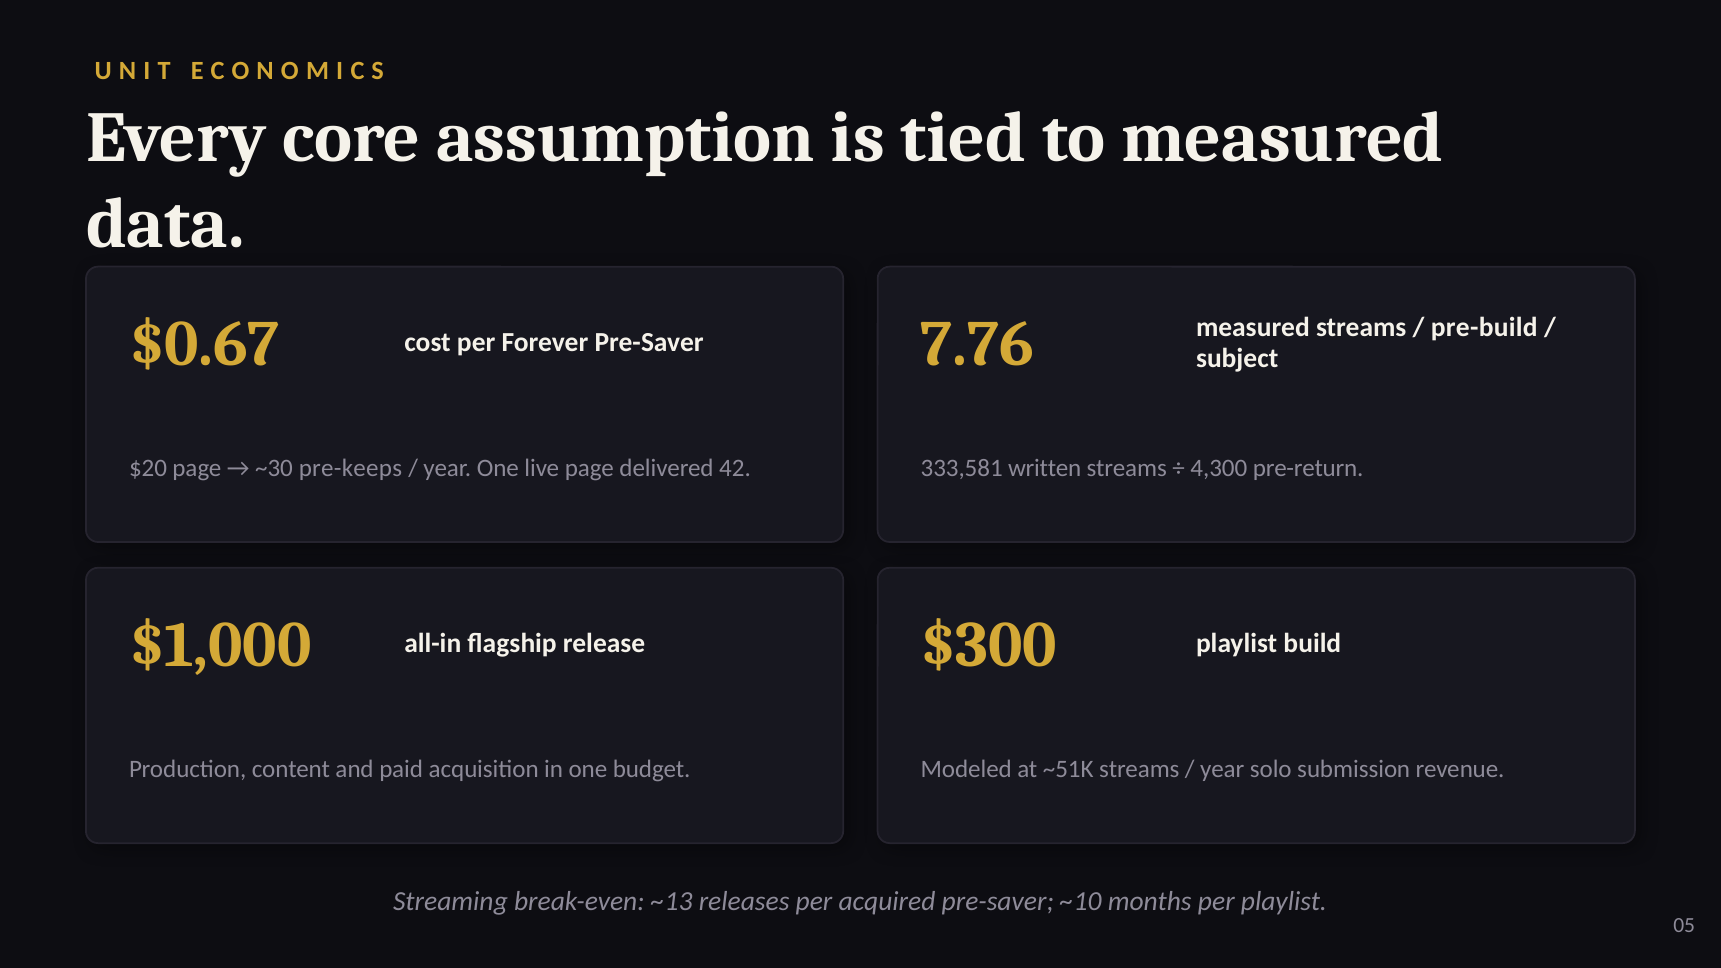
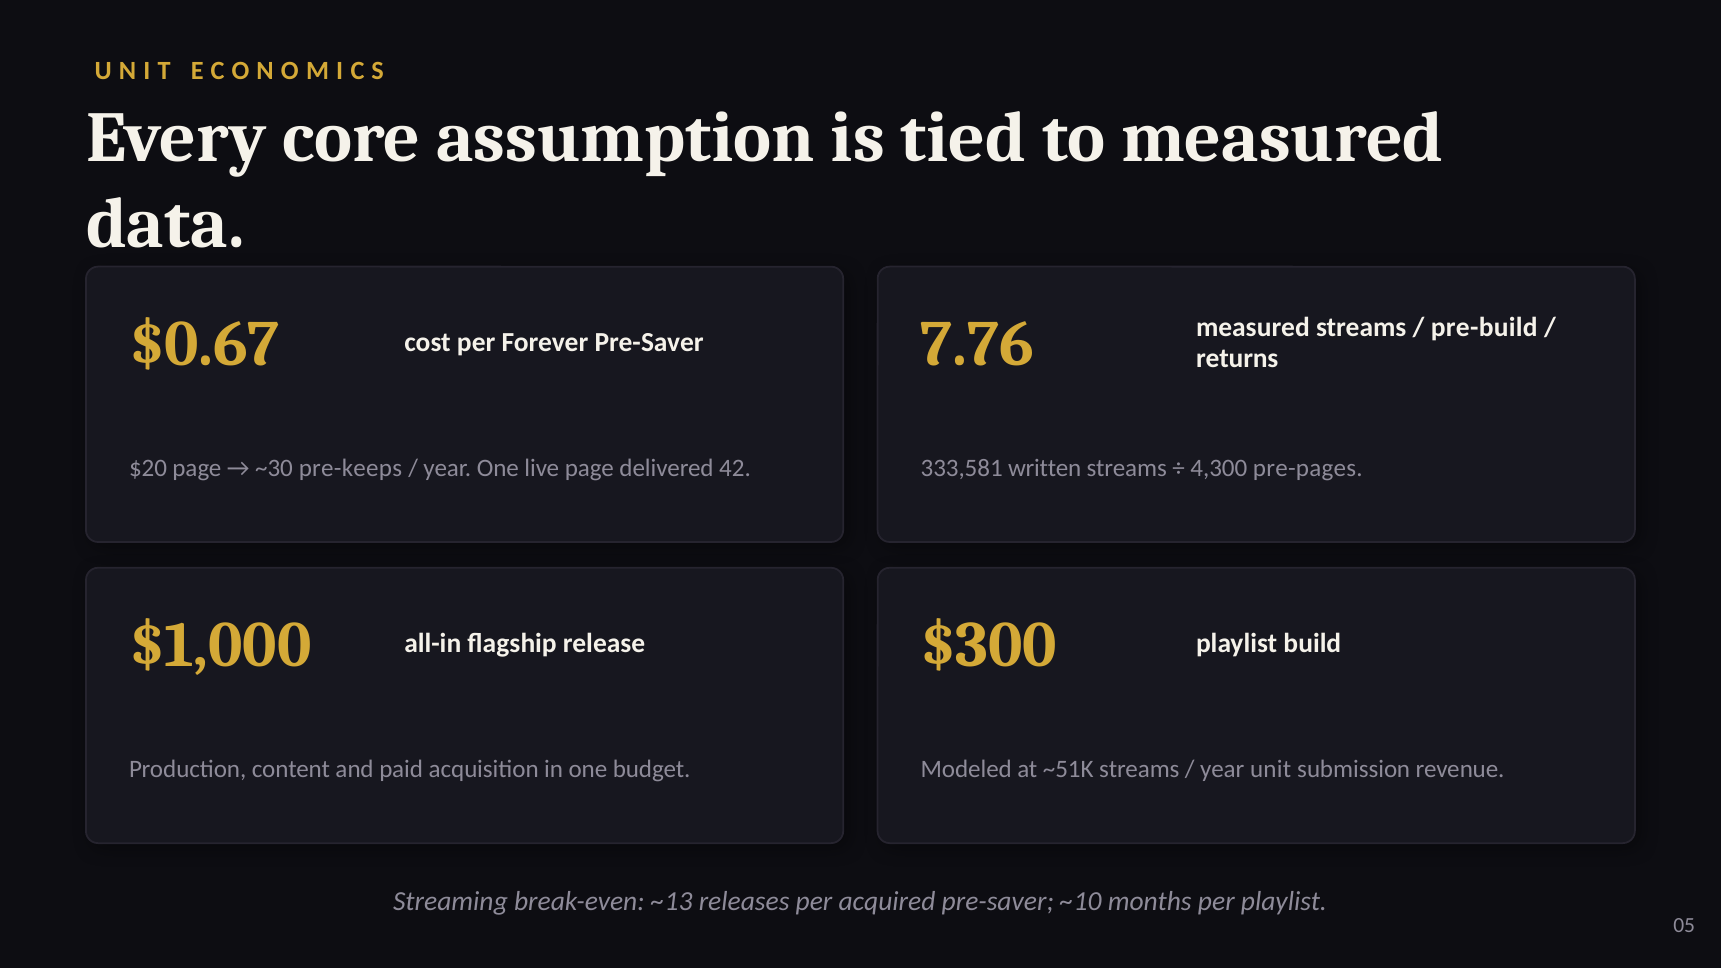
subject: subject -> returns
pre-return: pre-return -> pre-pages
solo: solo -> unit
